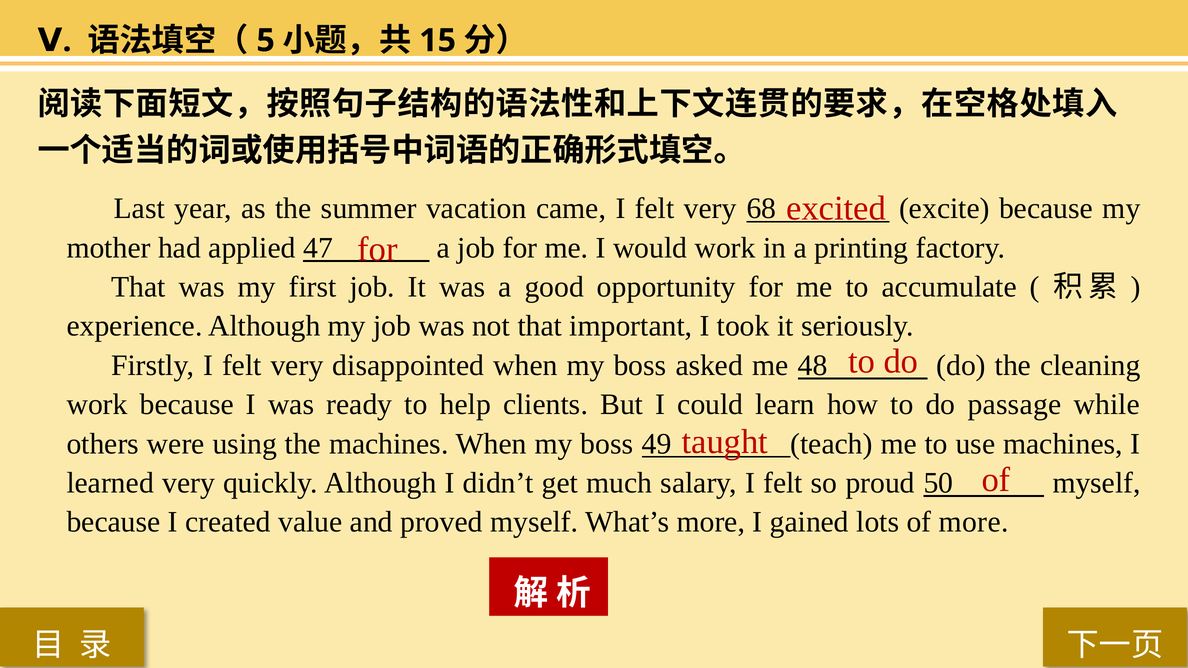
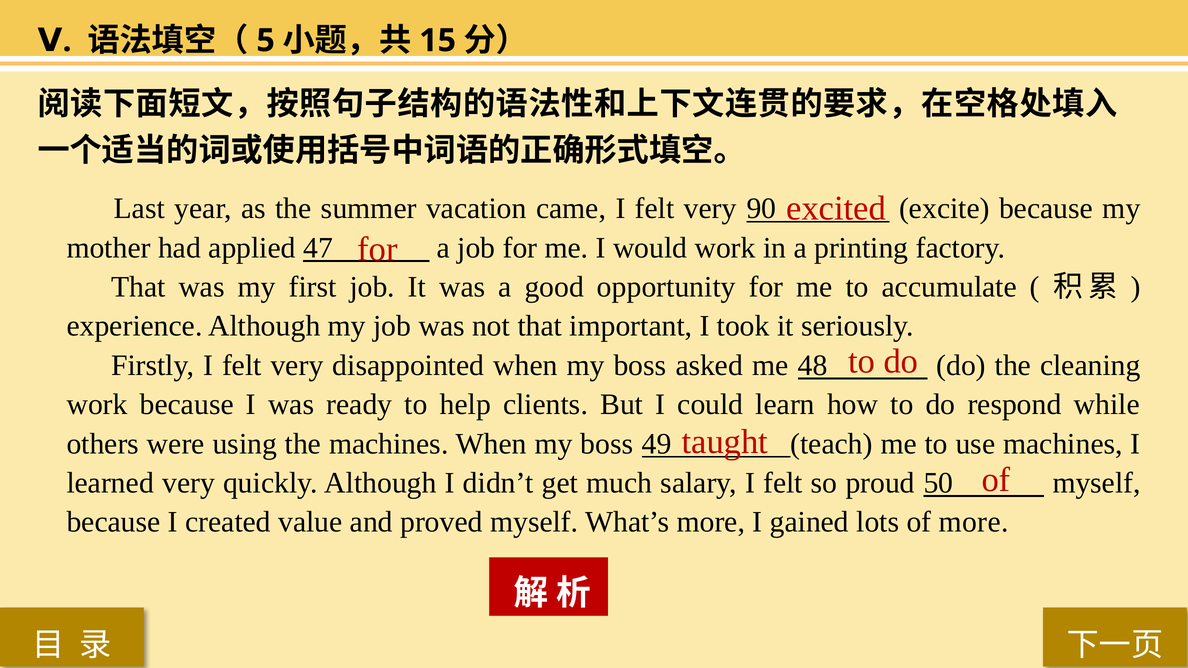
68: 68 -> 90
passage: passage -> respond
